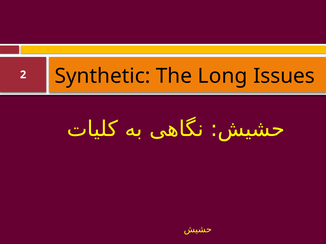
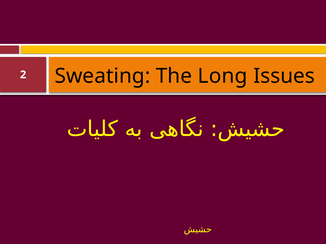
Synthetic: Synthetic -> Sweating
